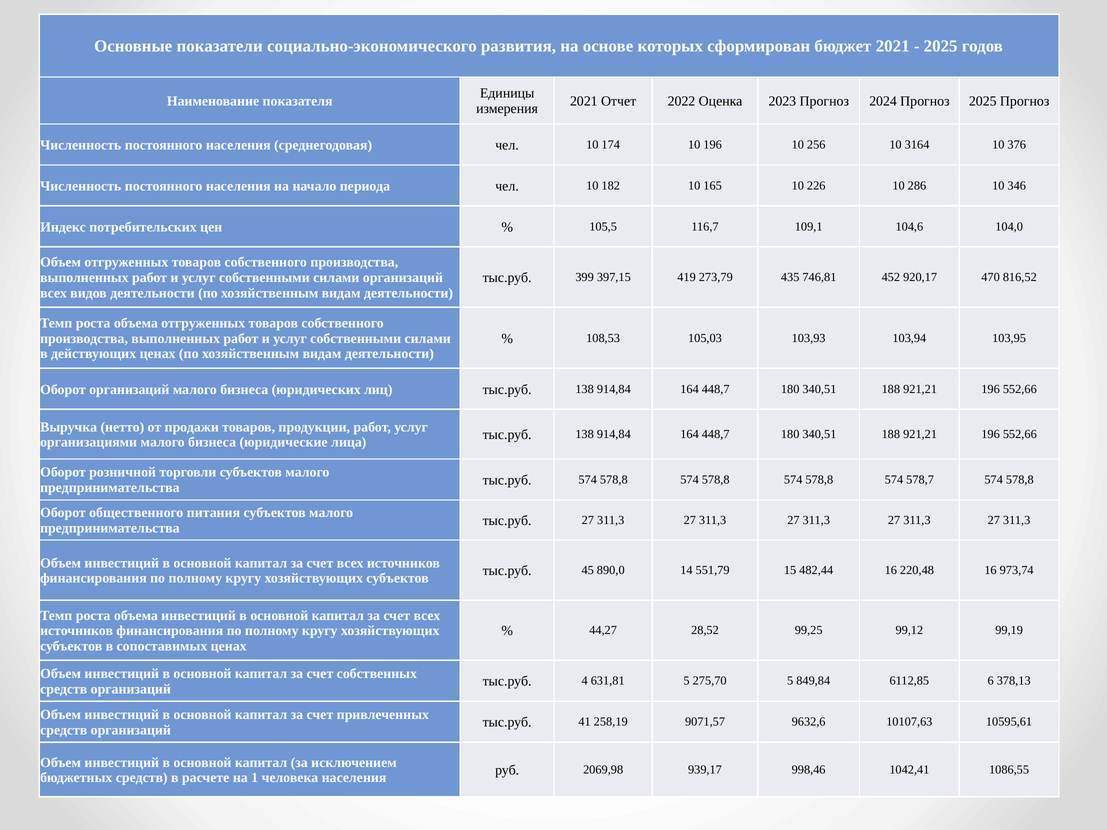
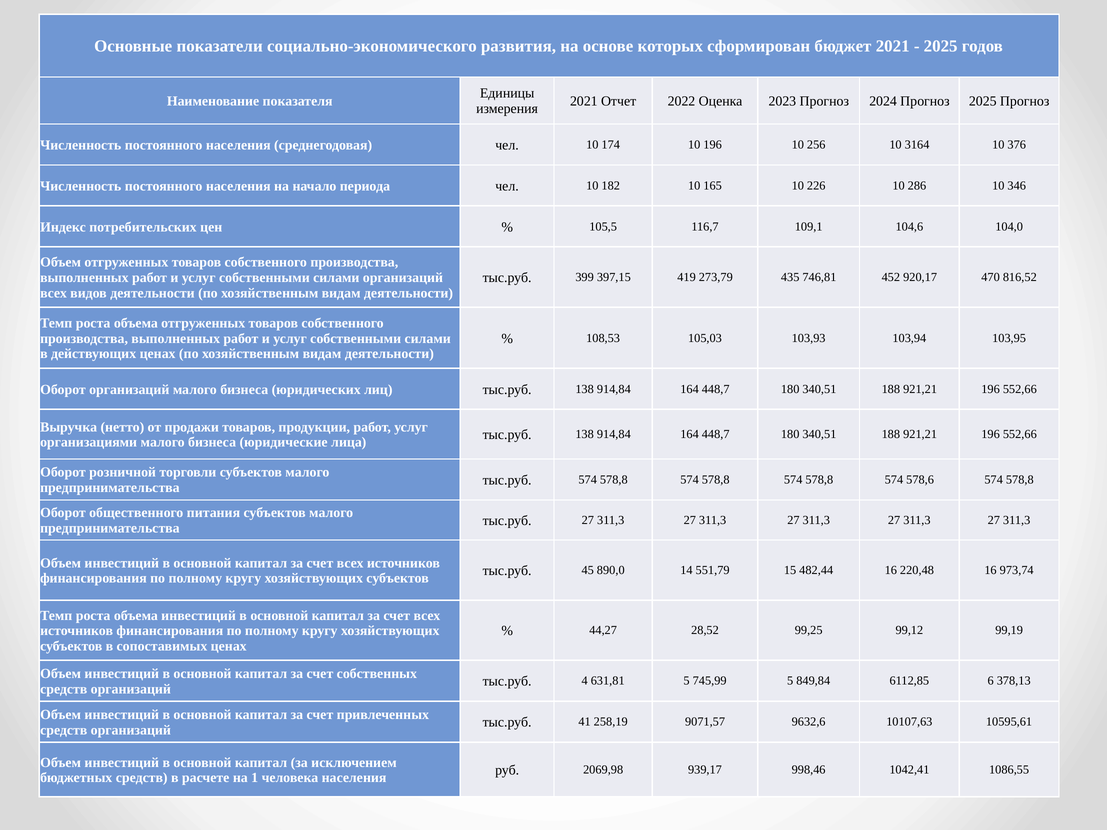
578,7: 578,7 -> 578,6
275,70: 275,70 -> 745,99
